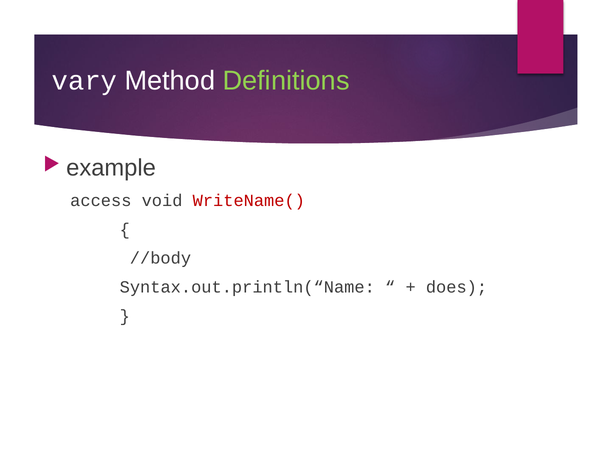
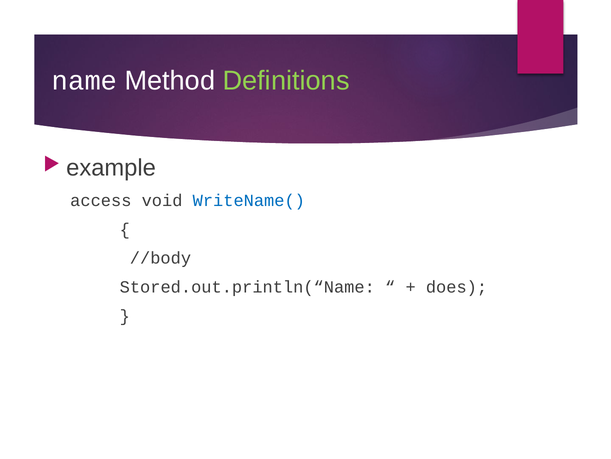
vary: vary -> name
WriteName( colour: red -> blue
Syntax.out.println(“Name: Syntax.out.println(“Name -> Stored.out.println(“Name
